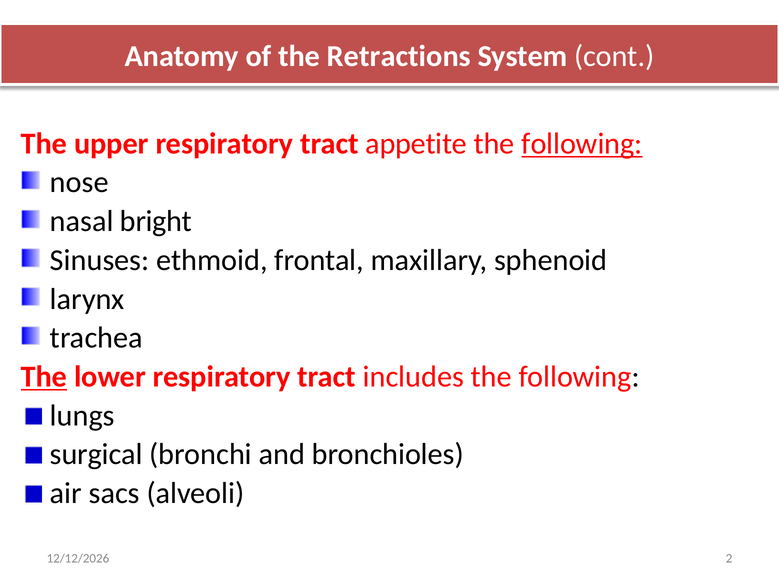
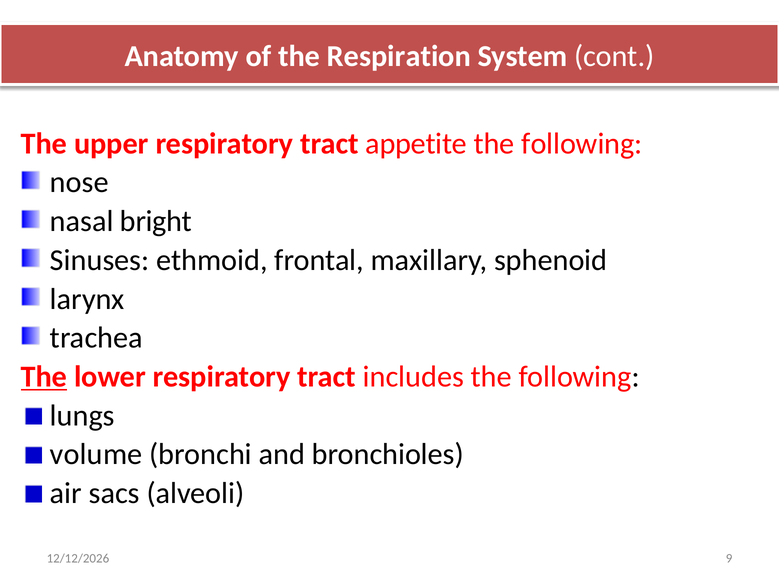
Retractions: Retractions -> Respiration
following at (582, 143) underline: present -> none
surgical: surgical -> volume
2: 2 -> 9
